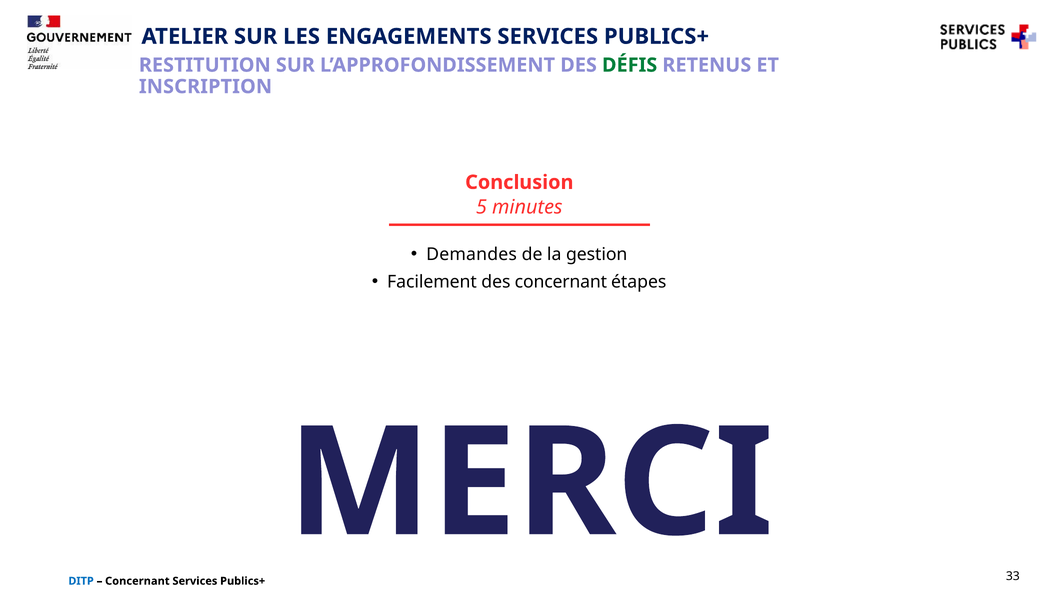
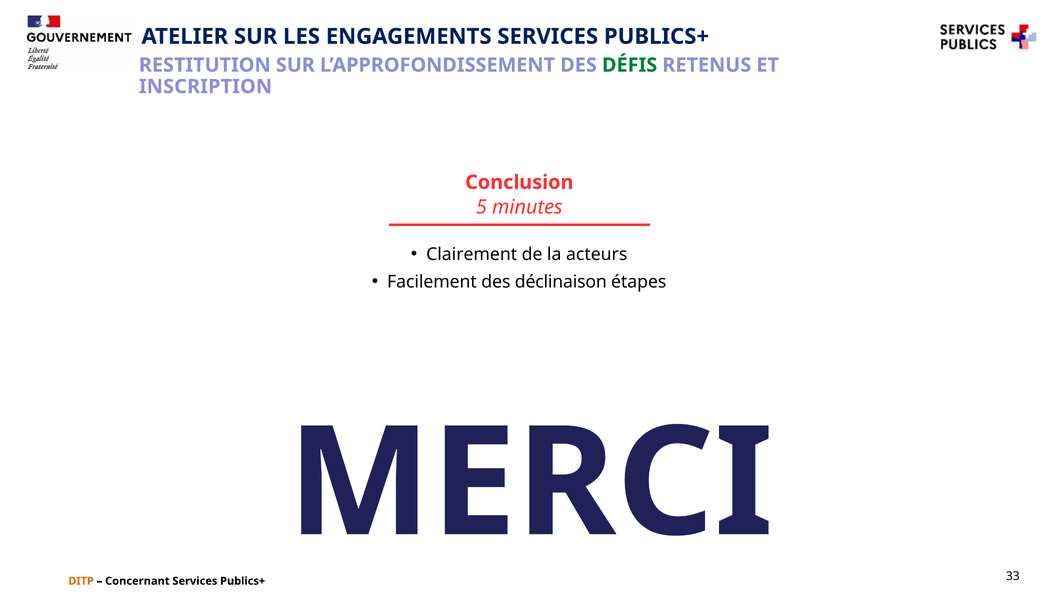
Demandes: Demandes -> Clairement
gestion: gestion -> acteurs
des concernant: concernant -> déclinaison
DITP colour: blue -> orange
